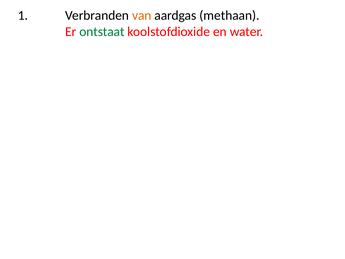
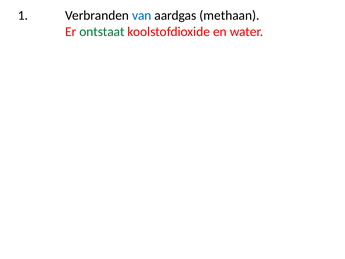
van colour: orange -> blue
